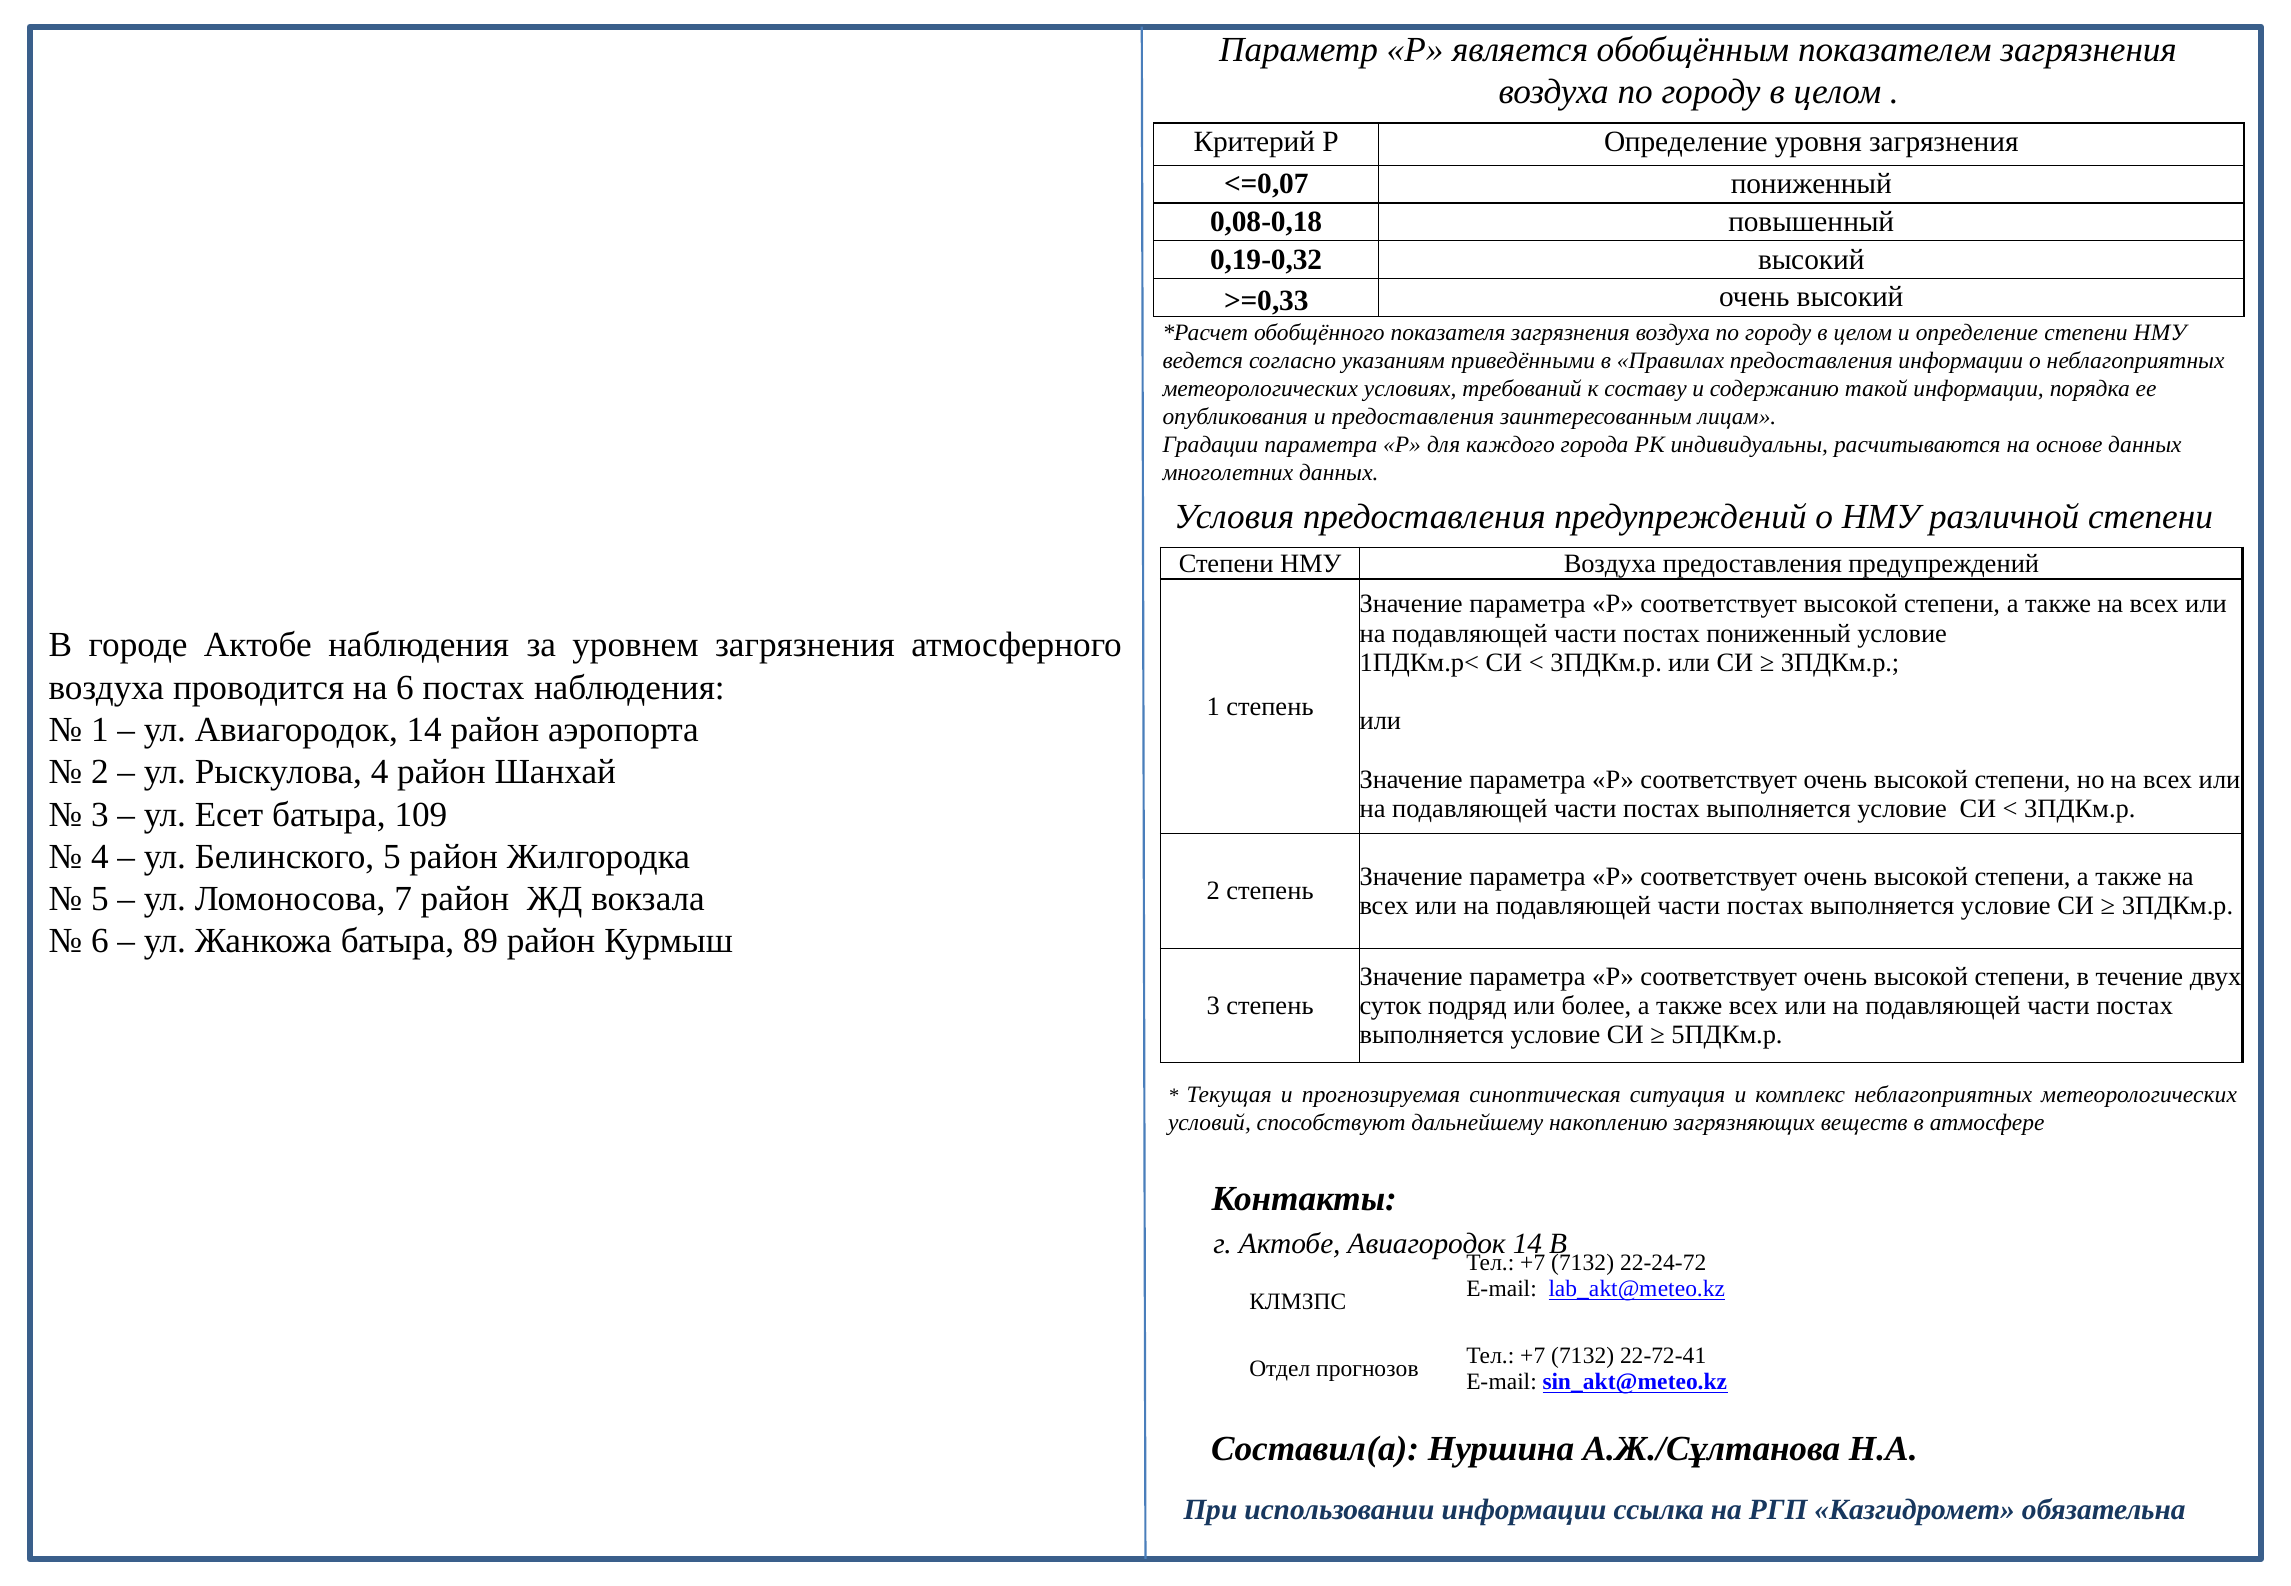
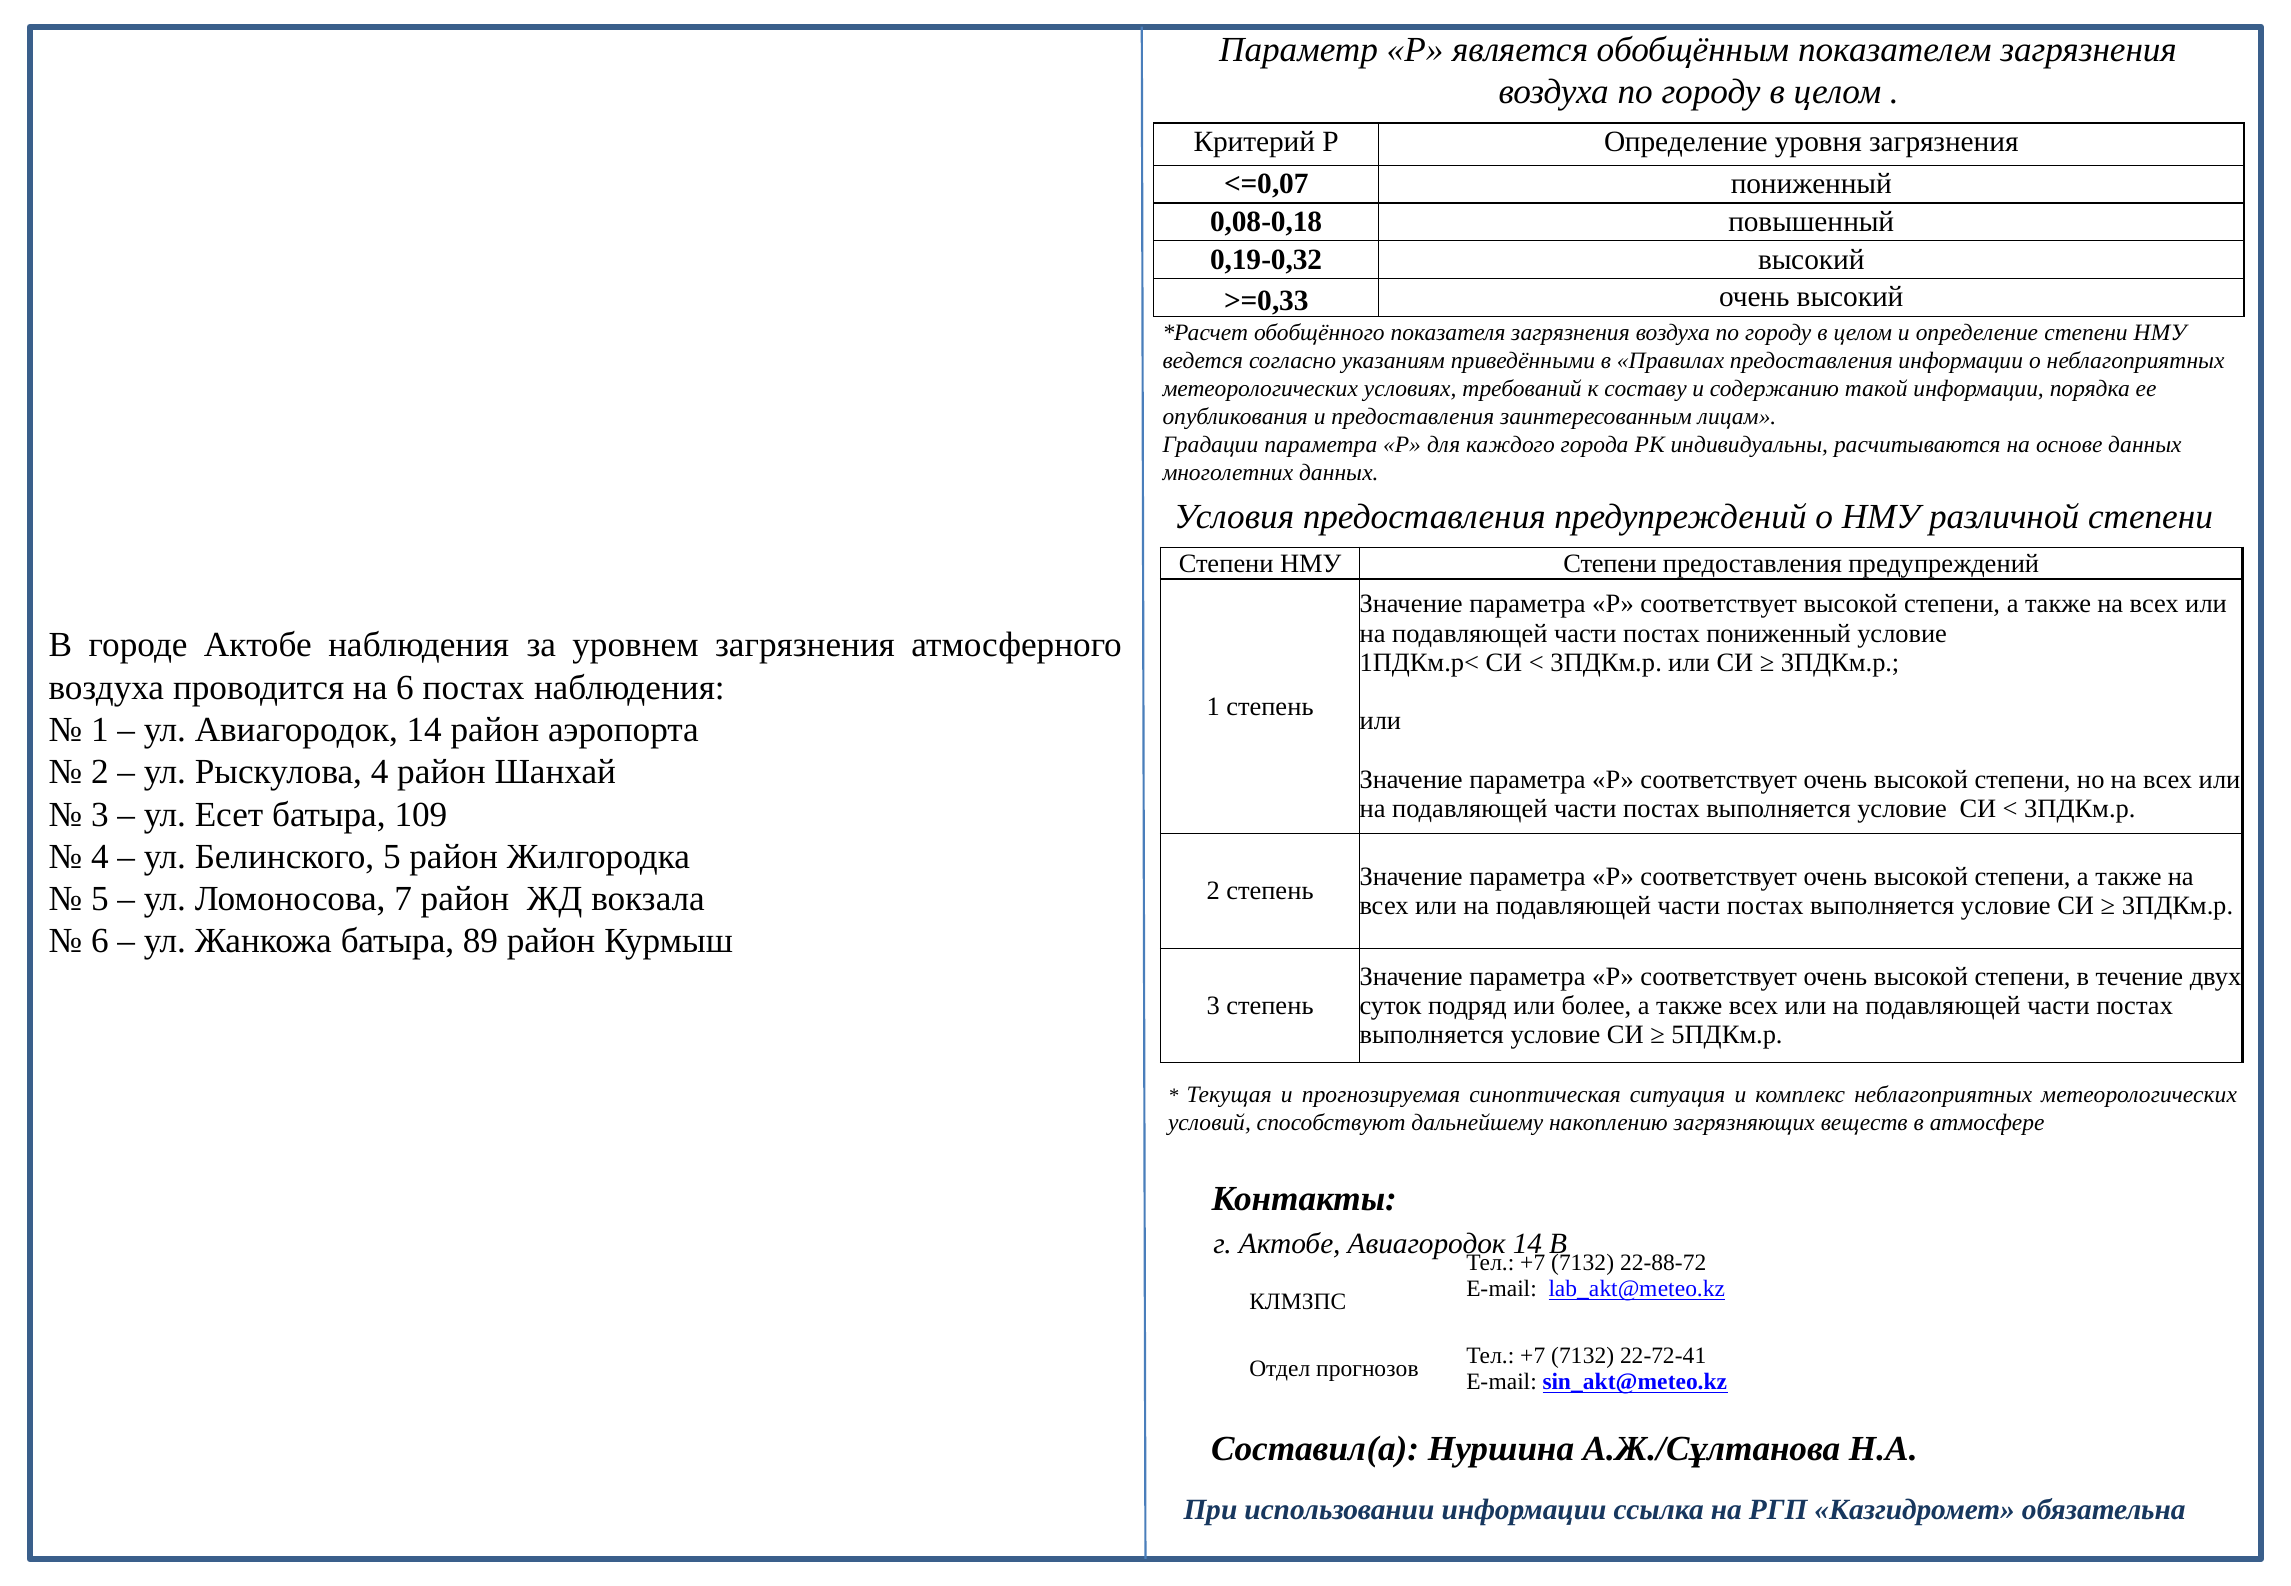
НМУ Воздуха: Воздуха -> Степени
22-24-72: 22-24-72 -> 22-88-72
